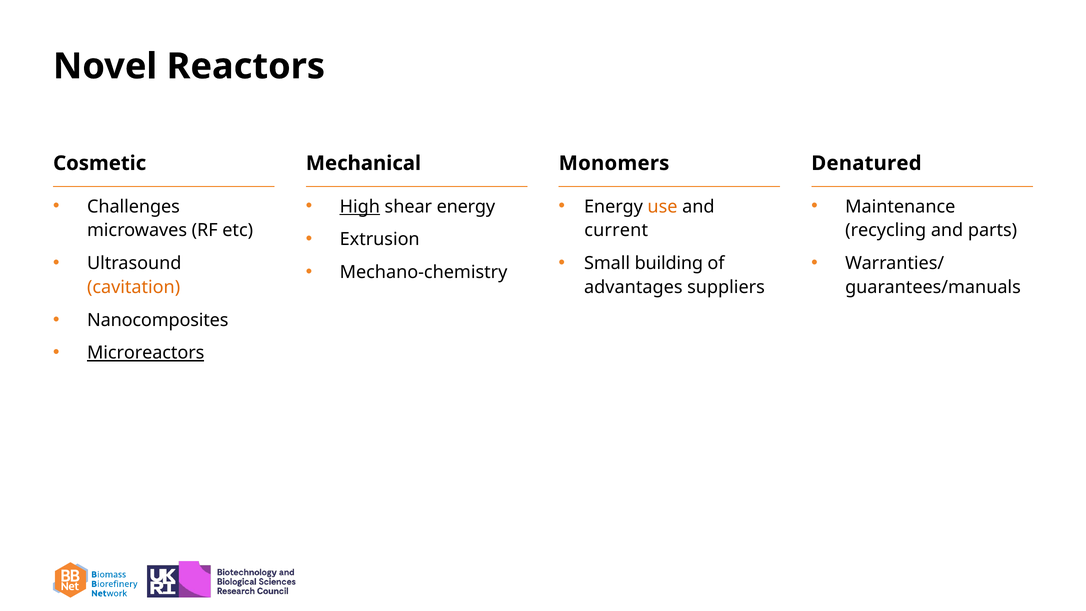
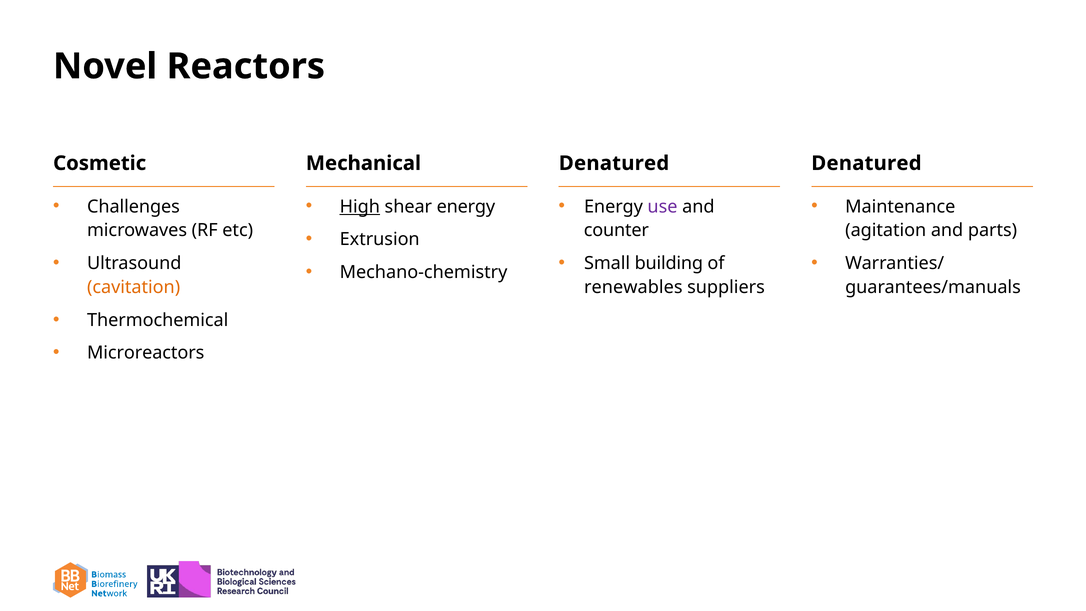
Monomers at (614, 163): Monomers -> Denatured
use colour: orange -> purple
current: current -> counter
recycling: recycling -> agitation
advantages: advantages -> renewables
Nanocomposites: Nanocomposites -> Thermochemical
Microreactors underline: present -> none
